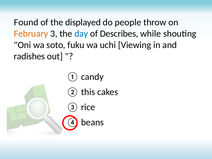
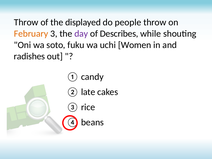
Found at (26, 22): Found -> Throw
day colour: blue -> purple
Viewing: Viewing -> Women
this: this -> late
